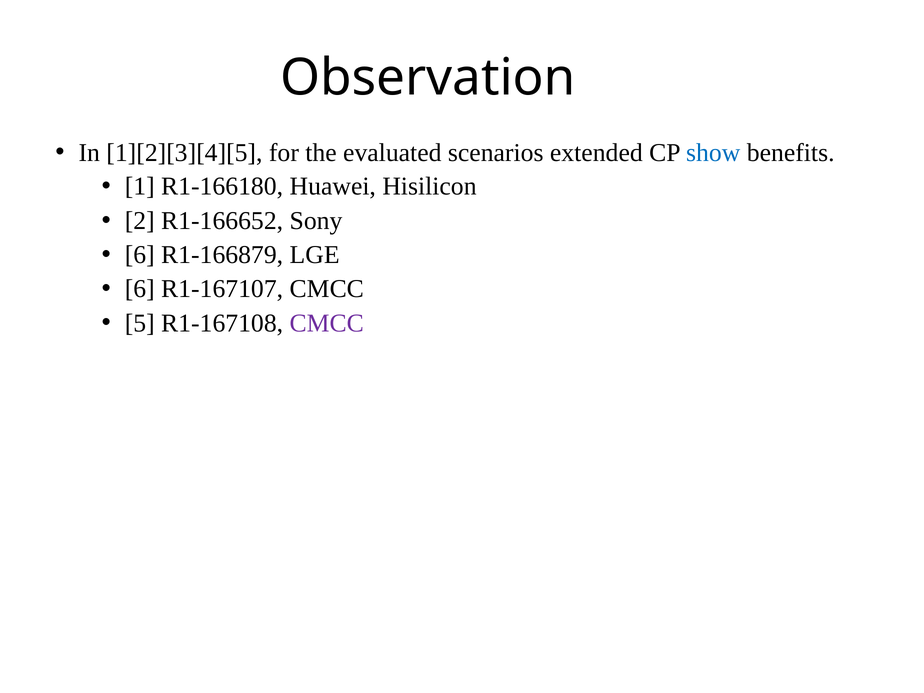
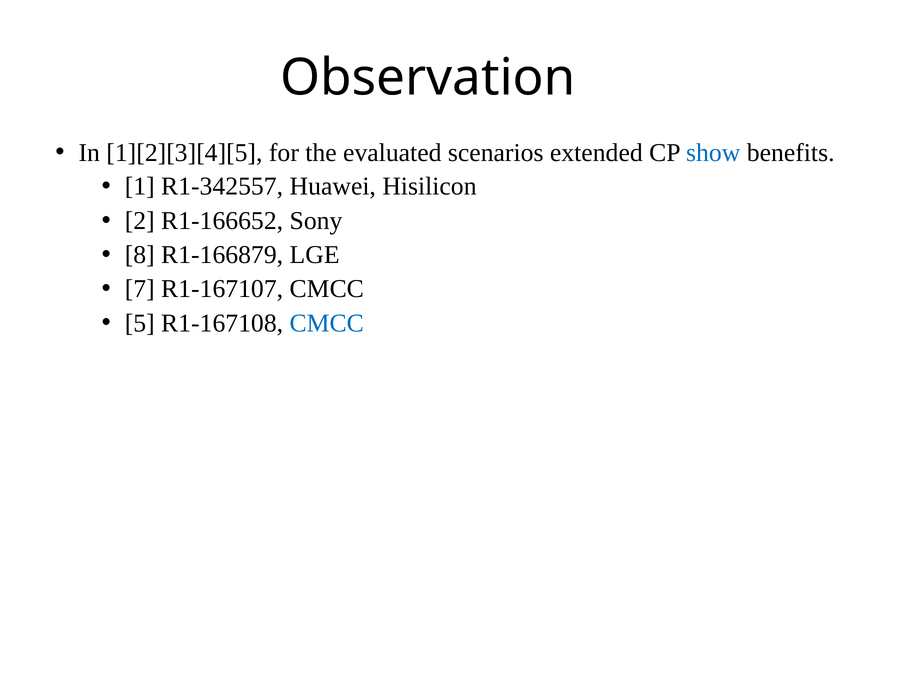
R1-166180: R1-166180 -> R1-342557
6 at (140, 255): 6 -> 8
6 at (140, 289): 6 -> 7
CMCC at (327, 323) colour: purple -> blue
